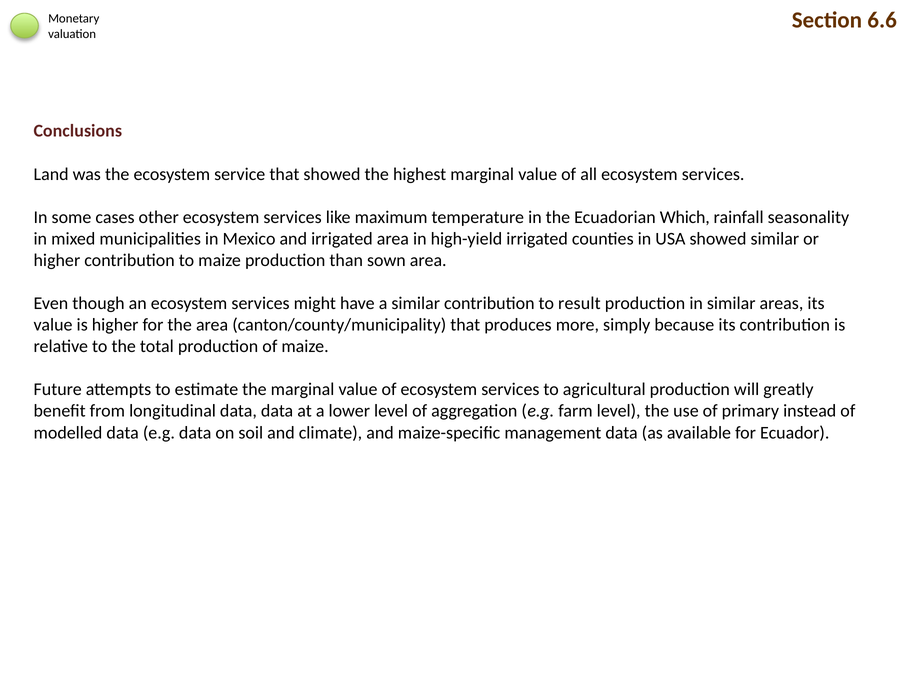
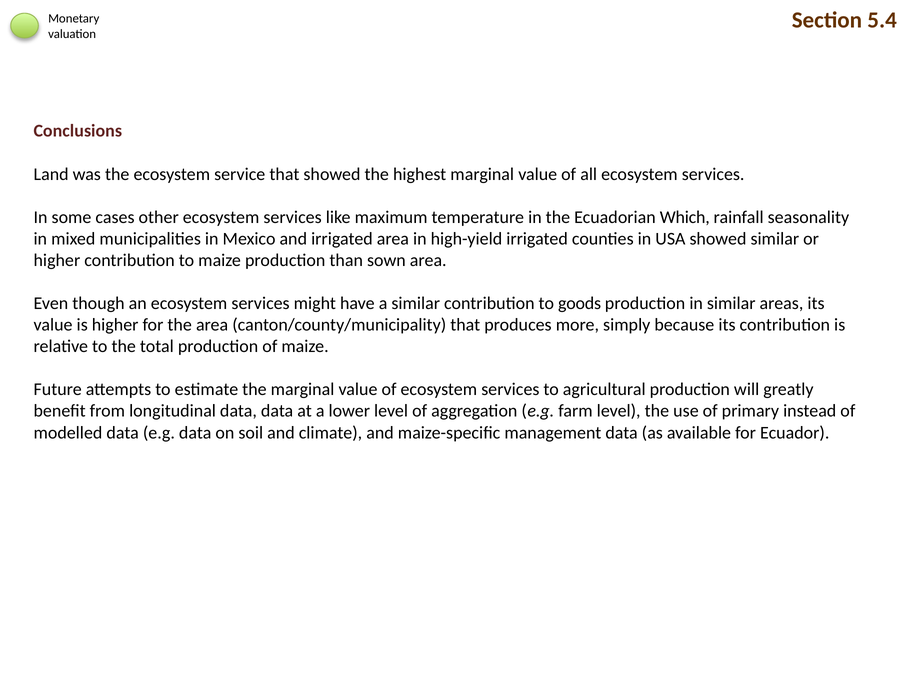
6.6: 6.6 -> 5.4
result: result -> goods
